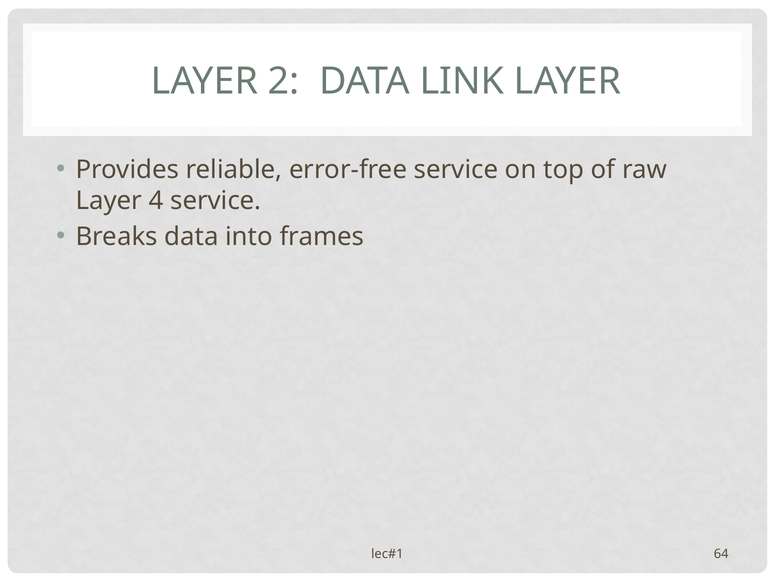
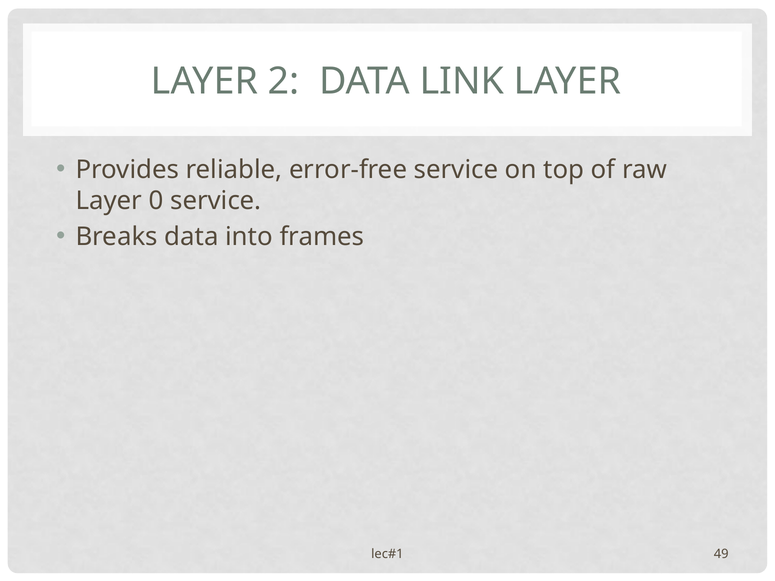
4: 4 -> 0
64: 64 -> 49
